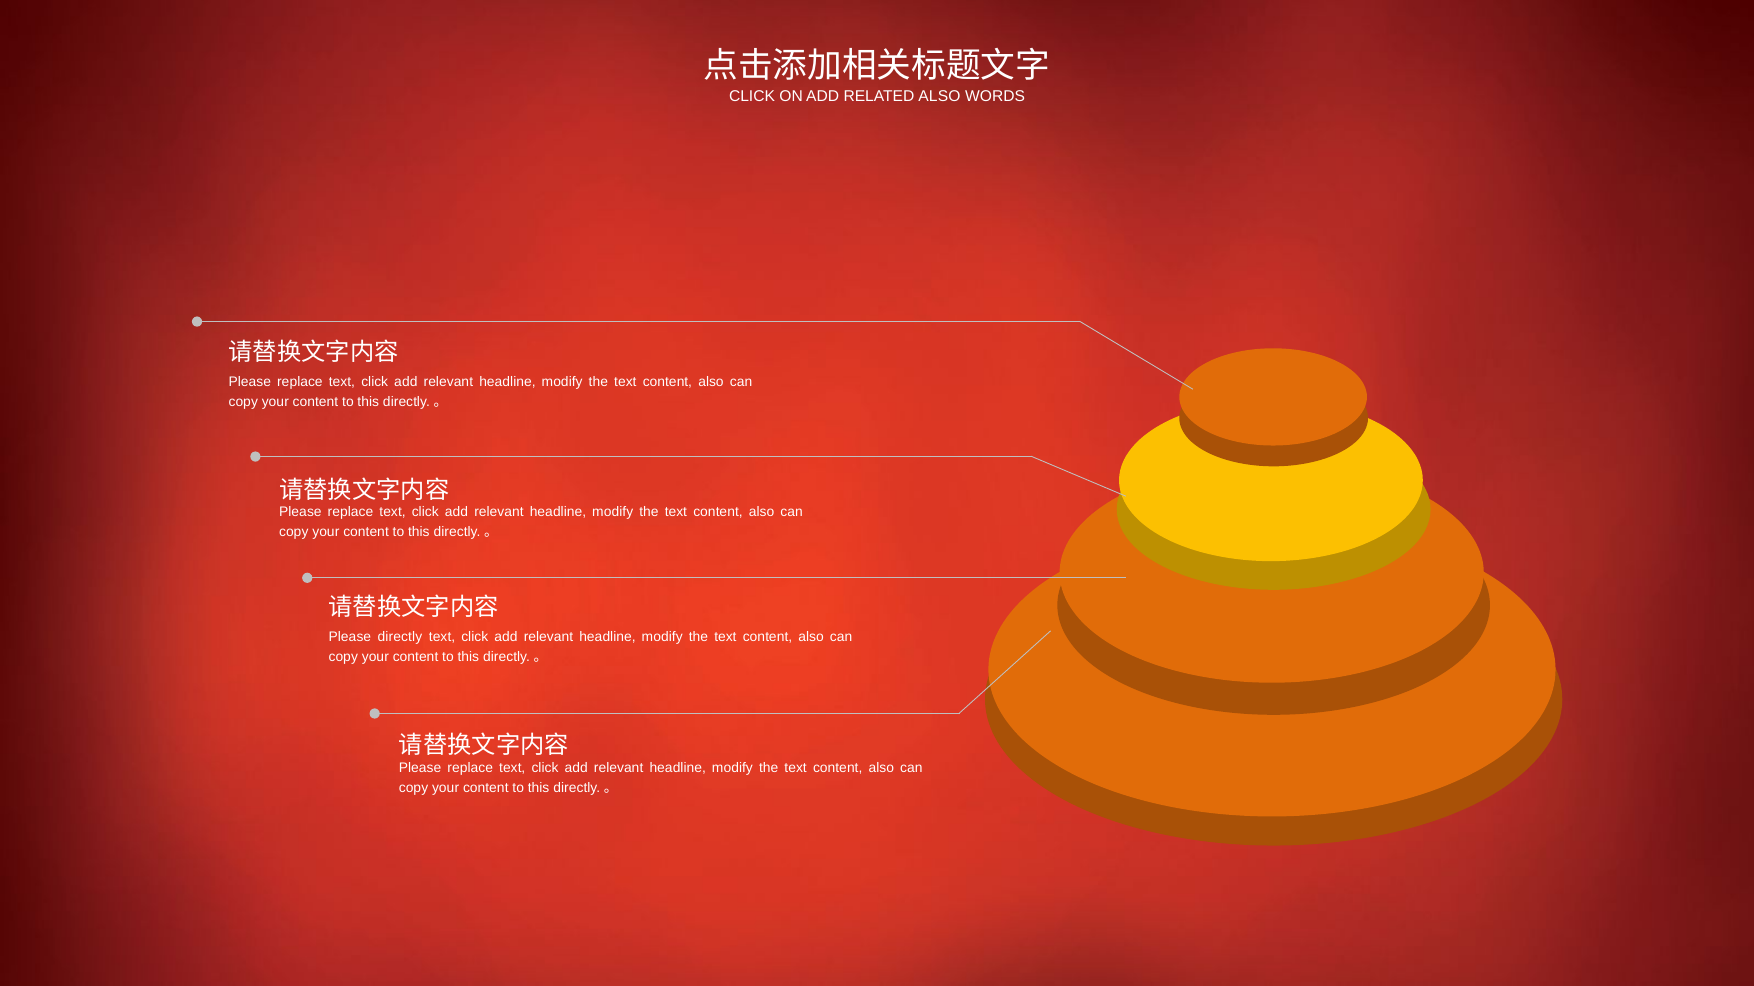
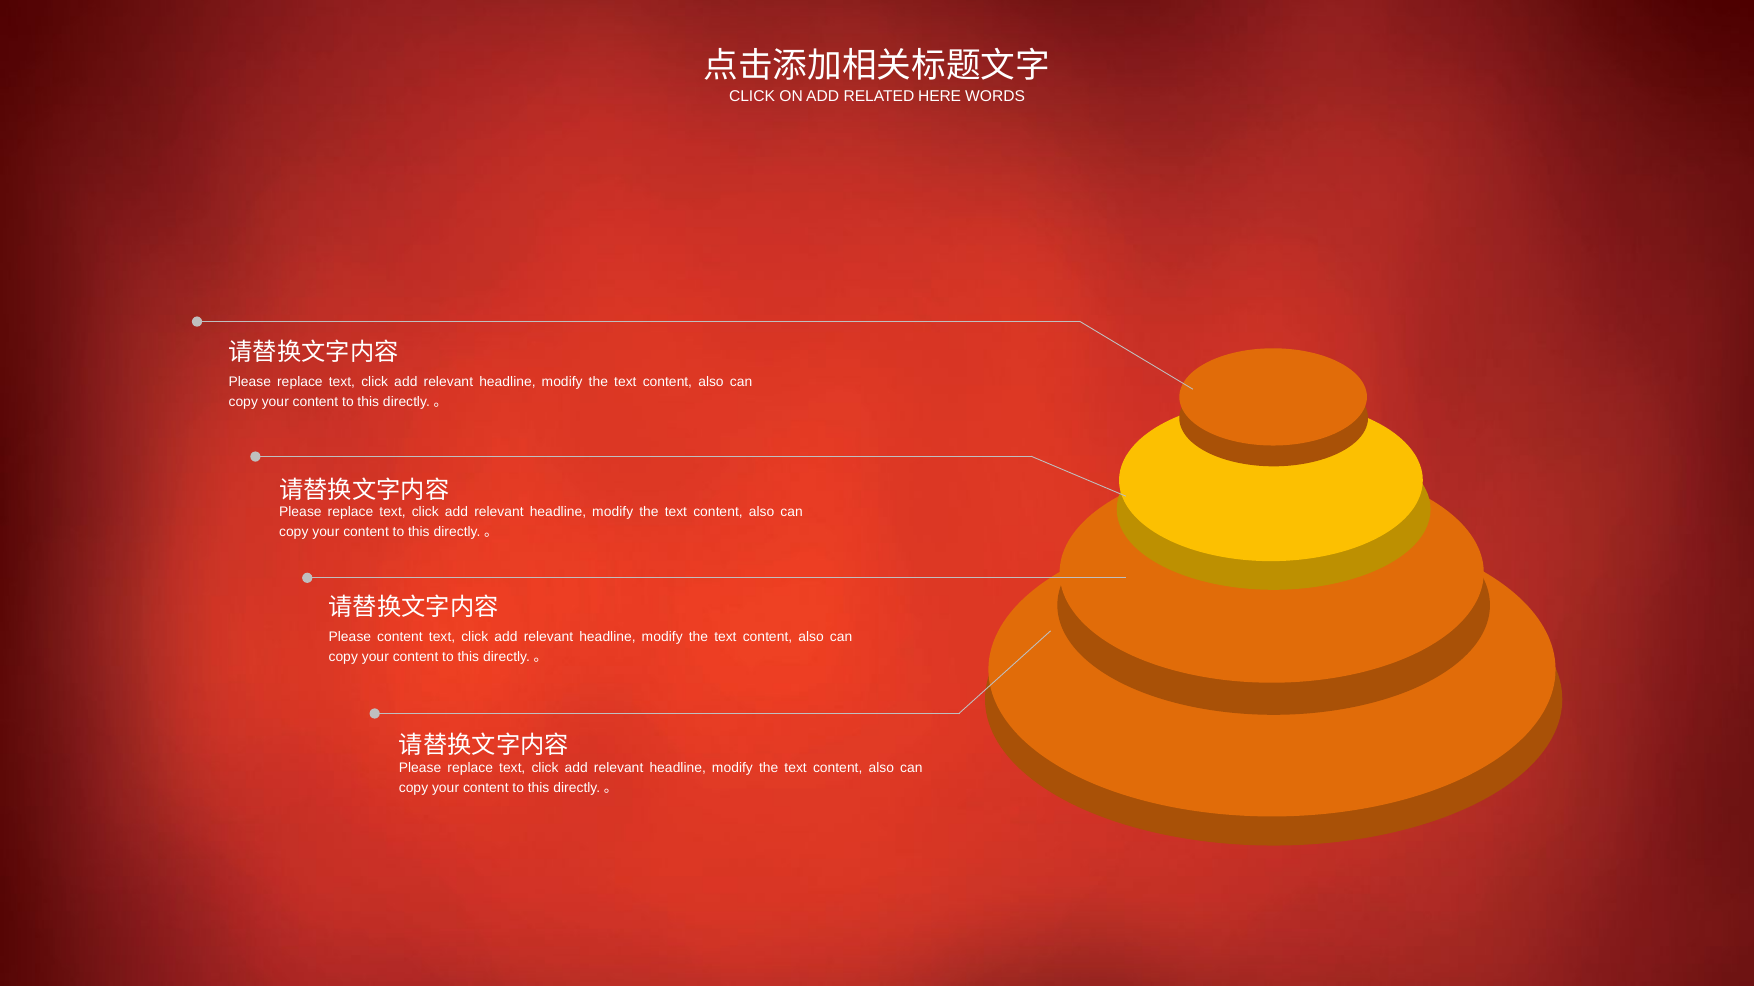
RELATED ALSO: ALSO -> HERE
Please directly: directly -> content
